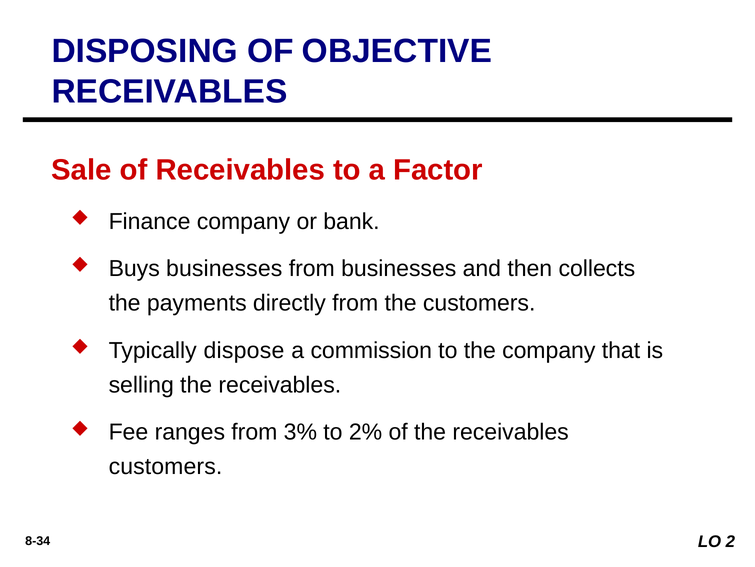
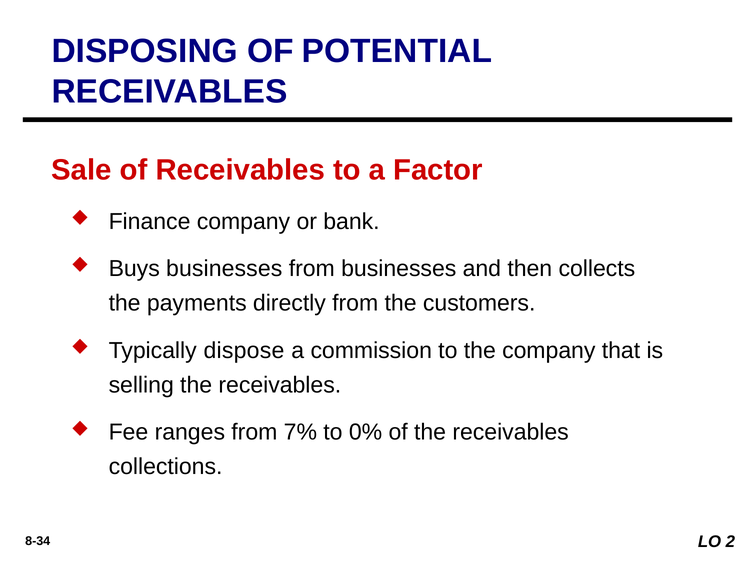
OBJECTIVE: OBJECTIVE -> POTENTIAL
3%: 3% -> 7%
2%: 2% -> 0%
customers at (165, 466): customers -> collections
